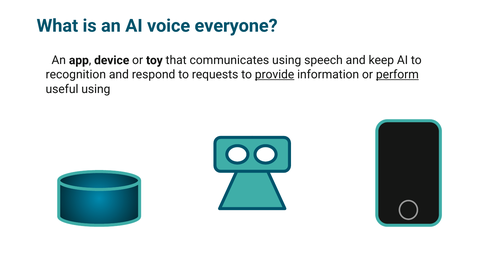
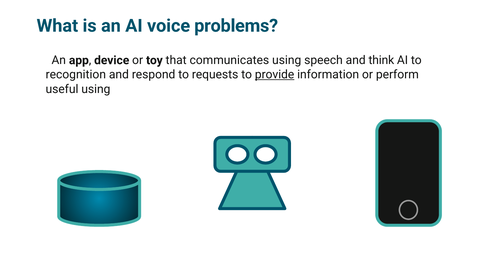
everyone: everyone -> problems
keep: keep -> think
perform underline: present -> none
